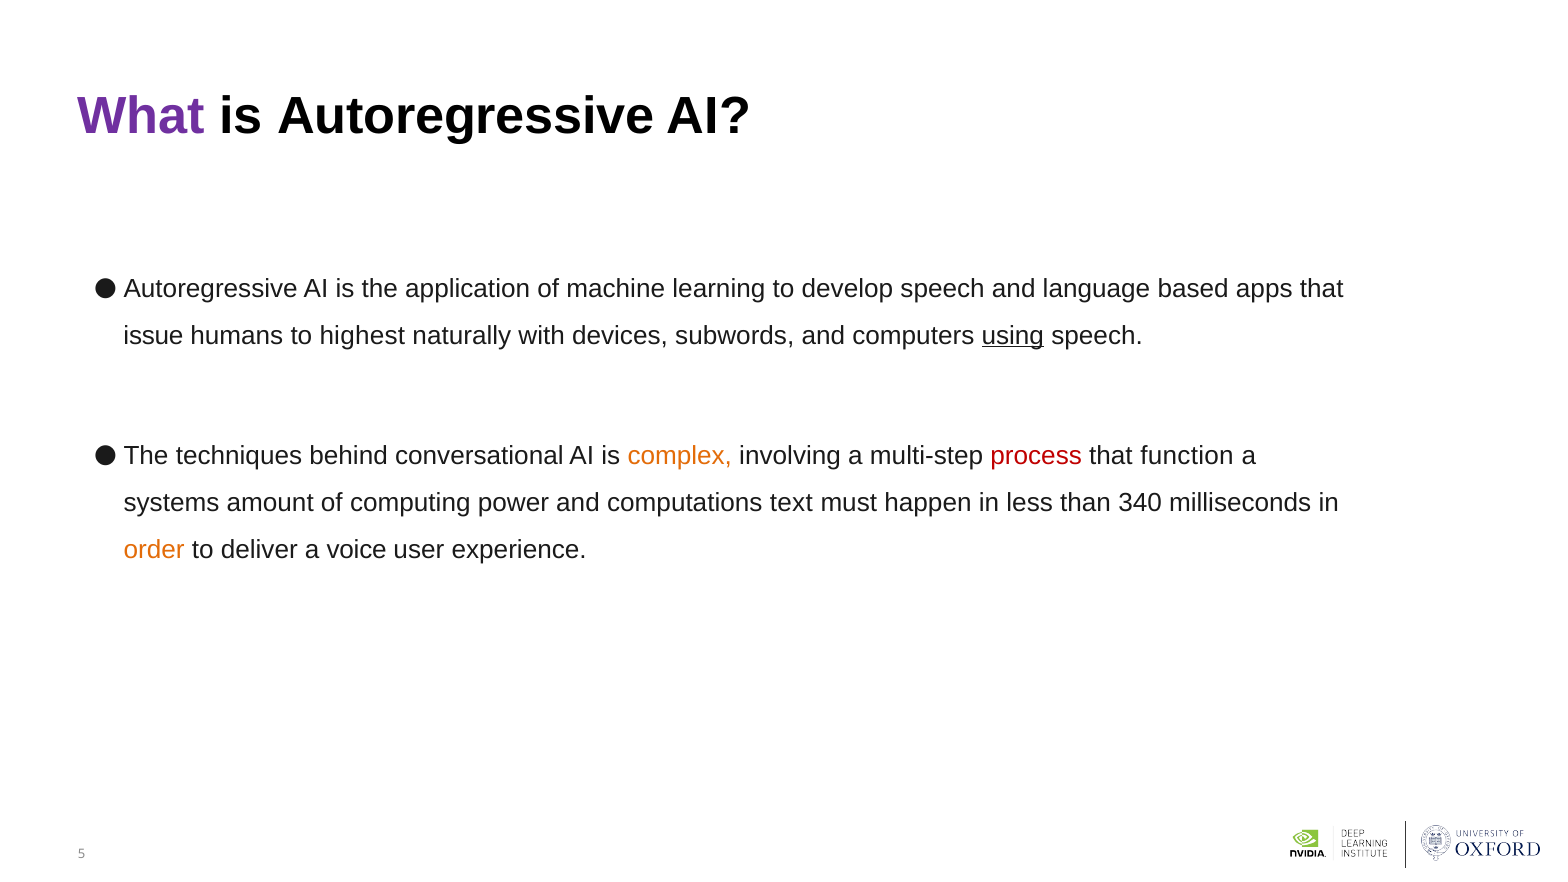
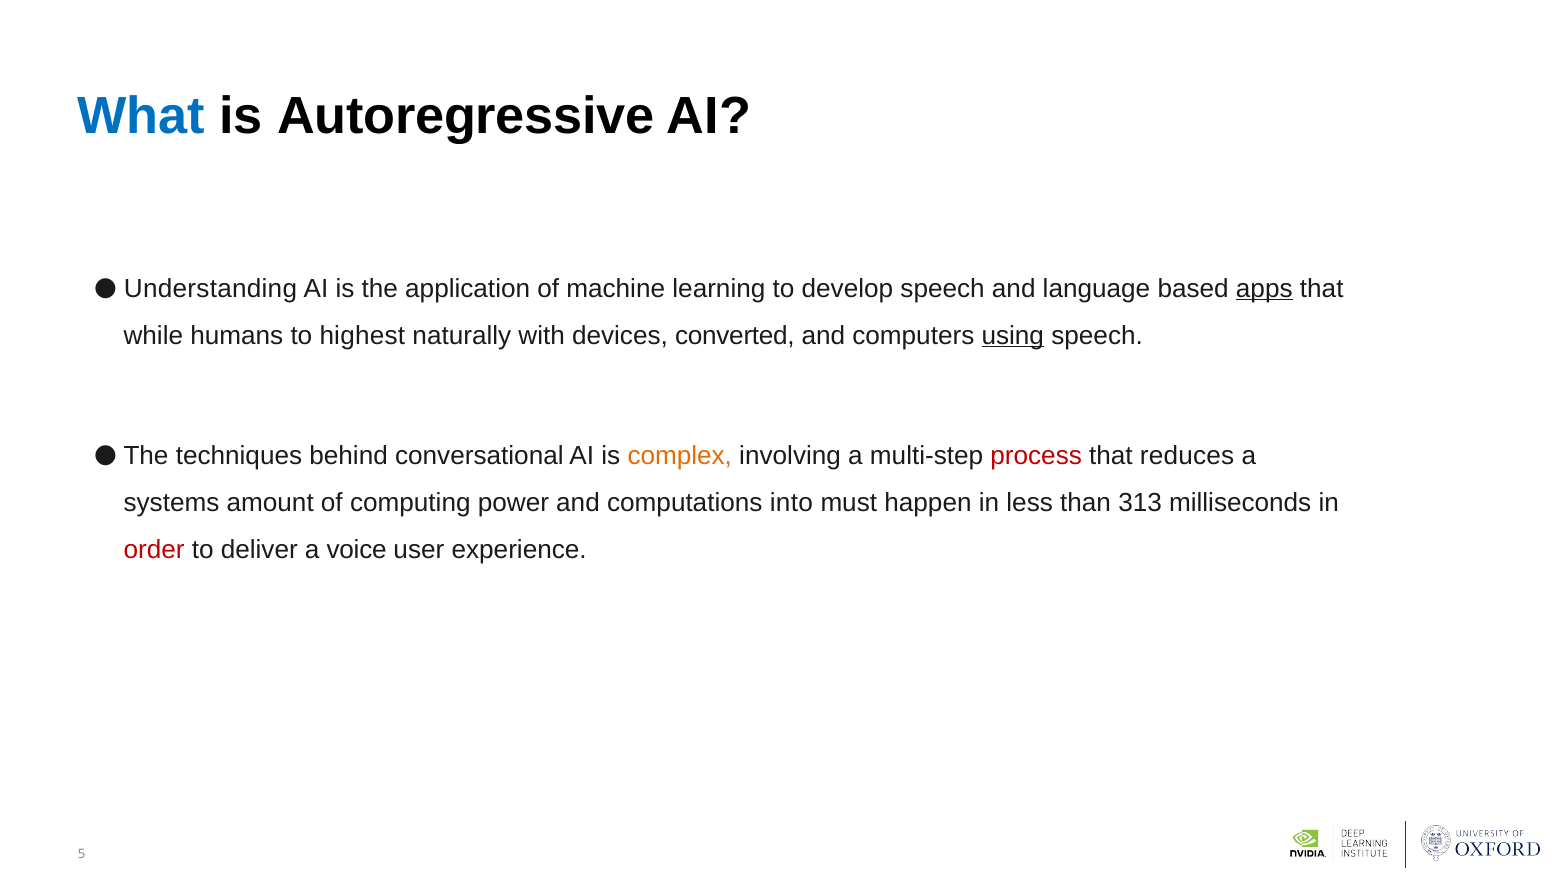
What colour: purple -> blue
Autoregressive at (211, 288): Autoregressive -> Understanding
apps underline: none -> present
issue: issue -> while
subwords: subwords -> converted
function: function -> reduces
text: text -> into
340: 340 -> 313
order colour: orange -> red
